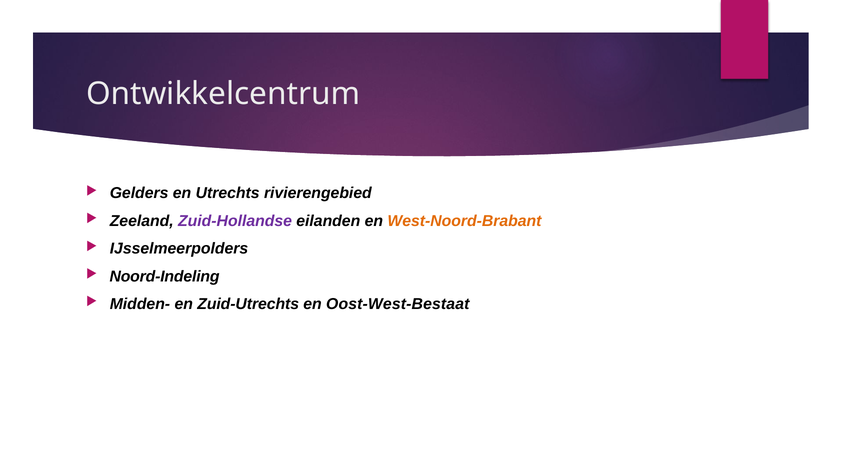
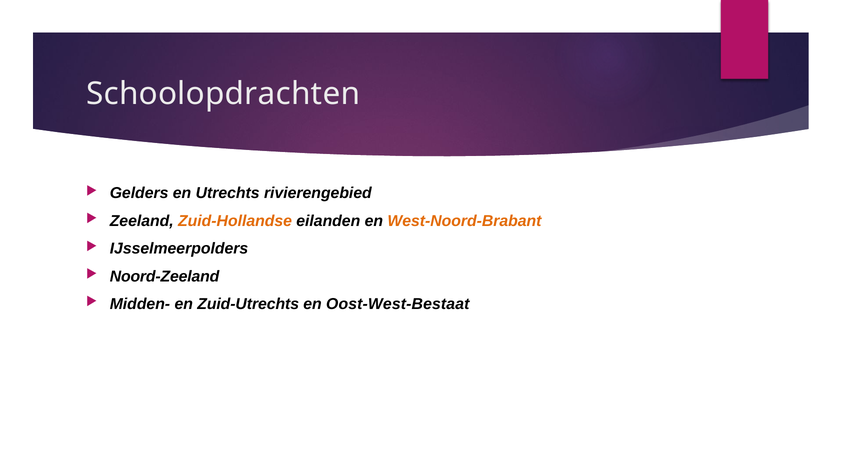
Ontwikkelcentrum: Ontwikkelcentrum -> Schoolopdrachten
Zuid-Hollandse colour: purple -> orange
Noord-Indeling: Noord-Indeling -> Noord-Zeeland
